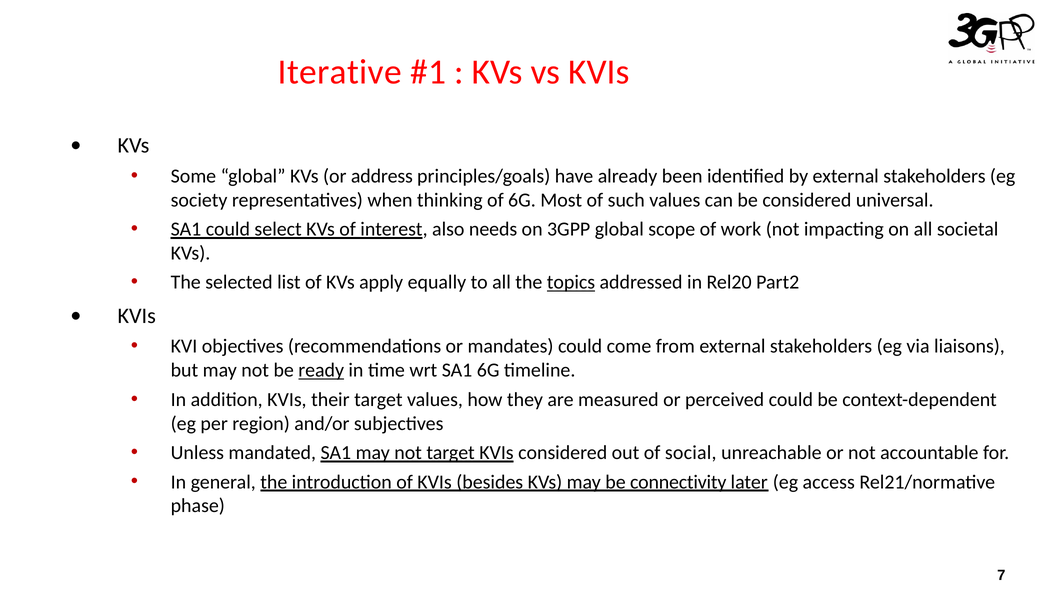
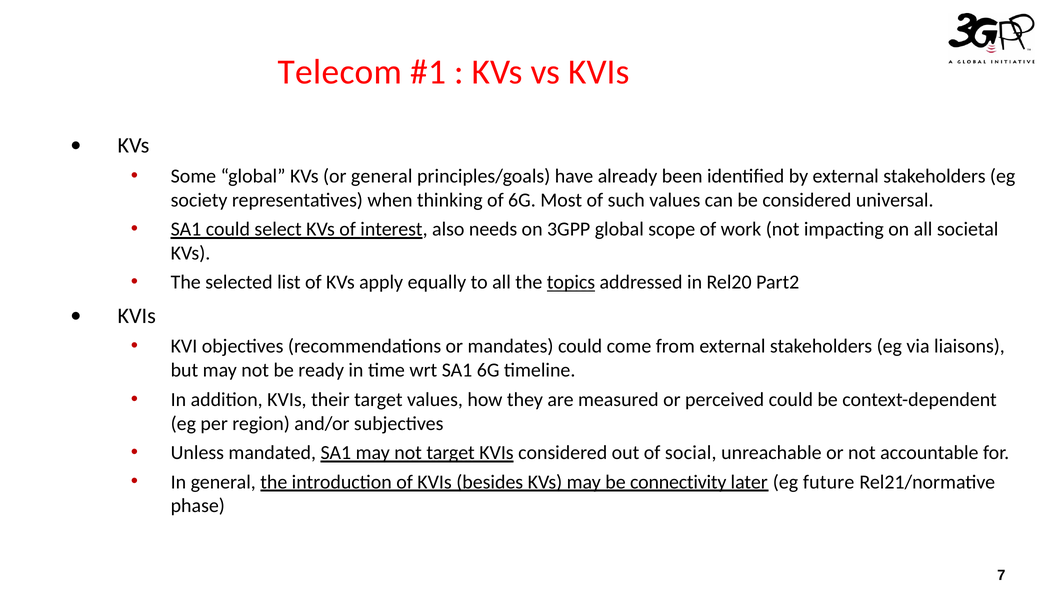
Iterative: Iterative -> Telecom
or address: address -> general
ready underline: present -> none
access: access -> future
